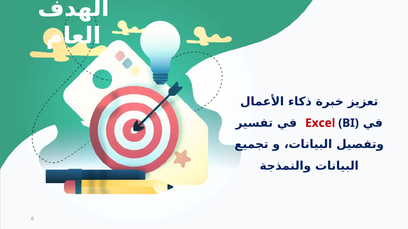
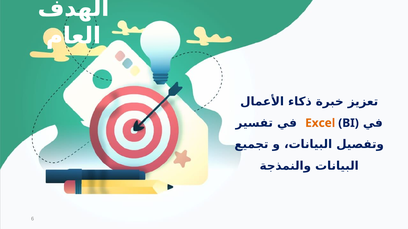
Excel colour: red -> orange
